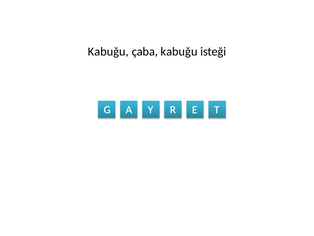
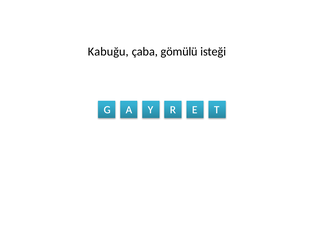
çaba kabuğu: kabuğu -> gömülü
